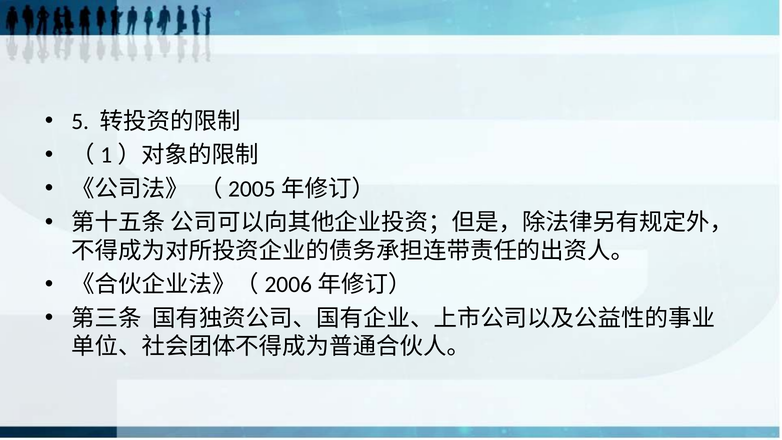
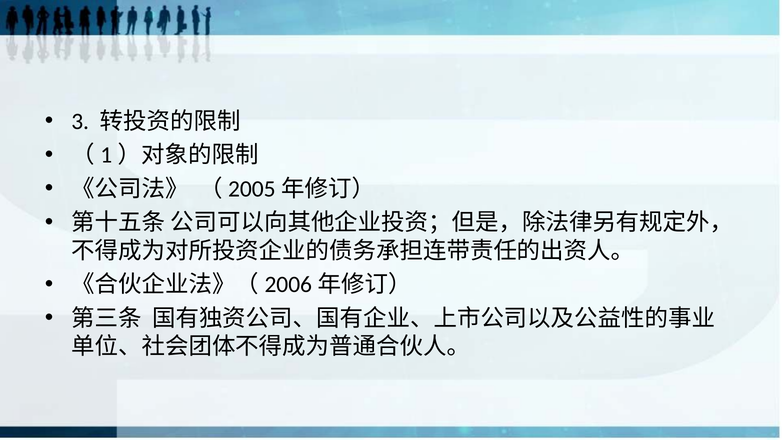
5: 5 -> 3
